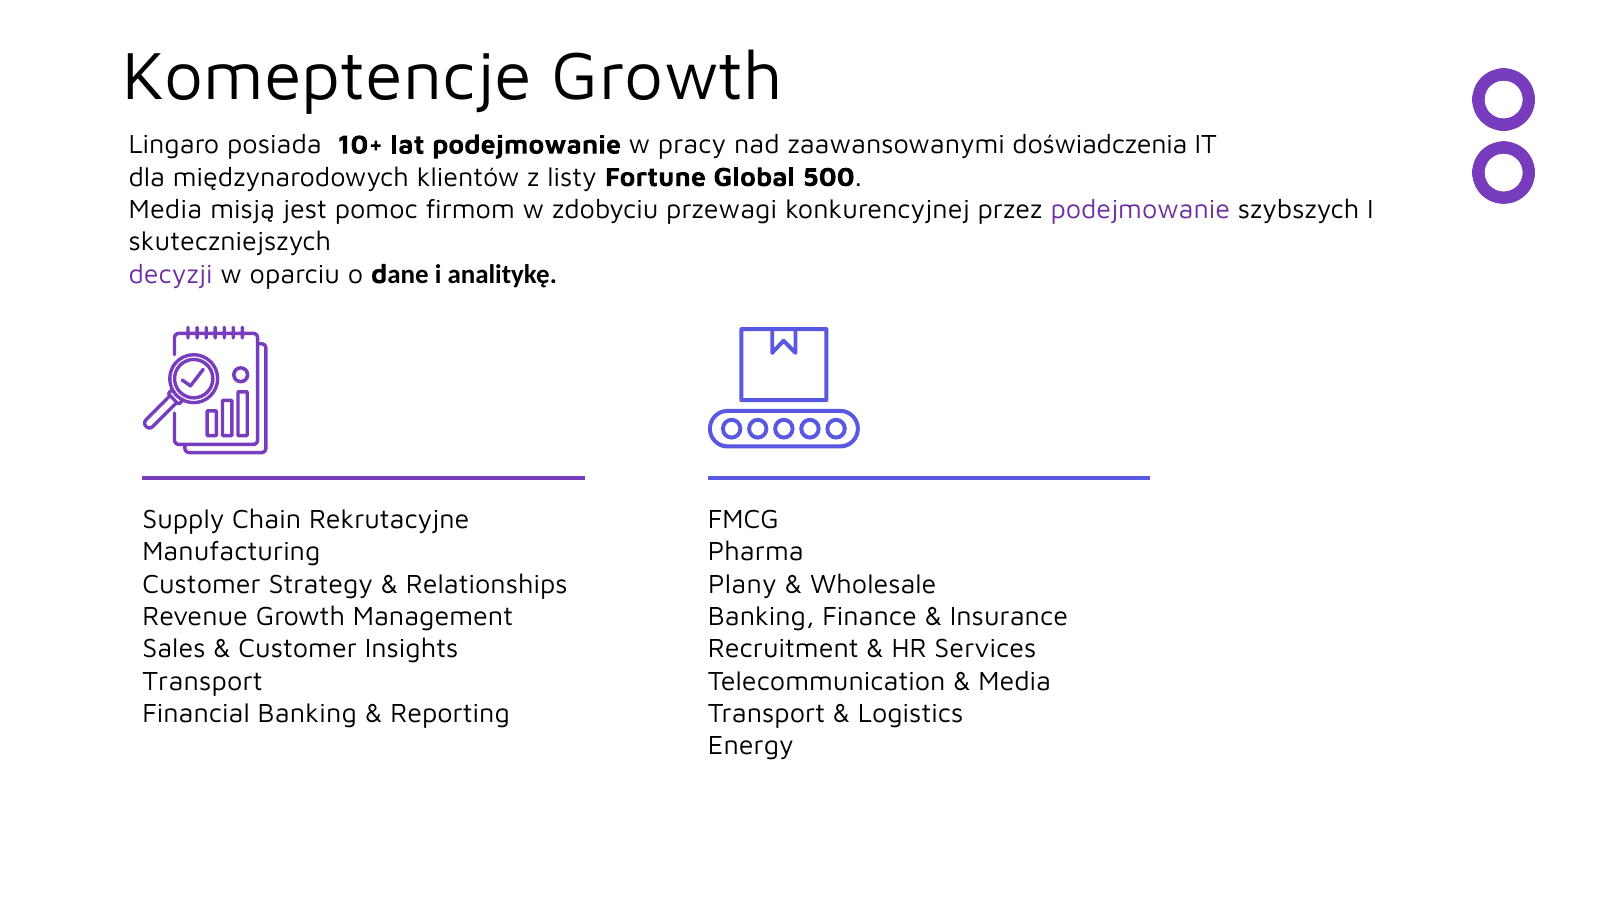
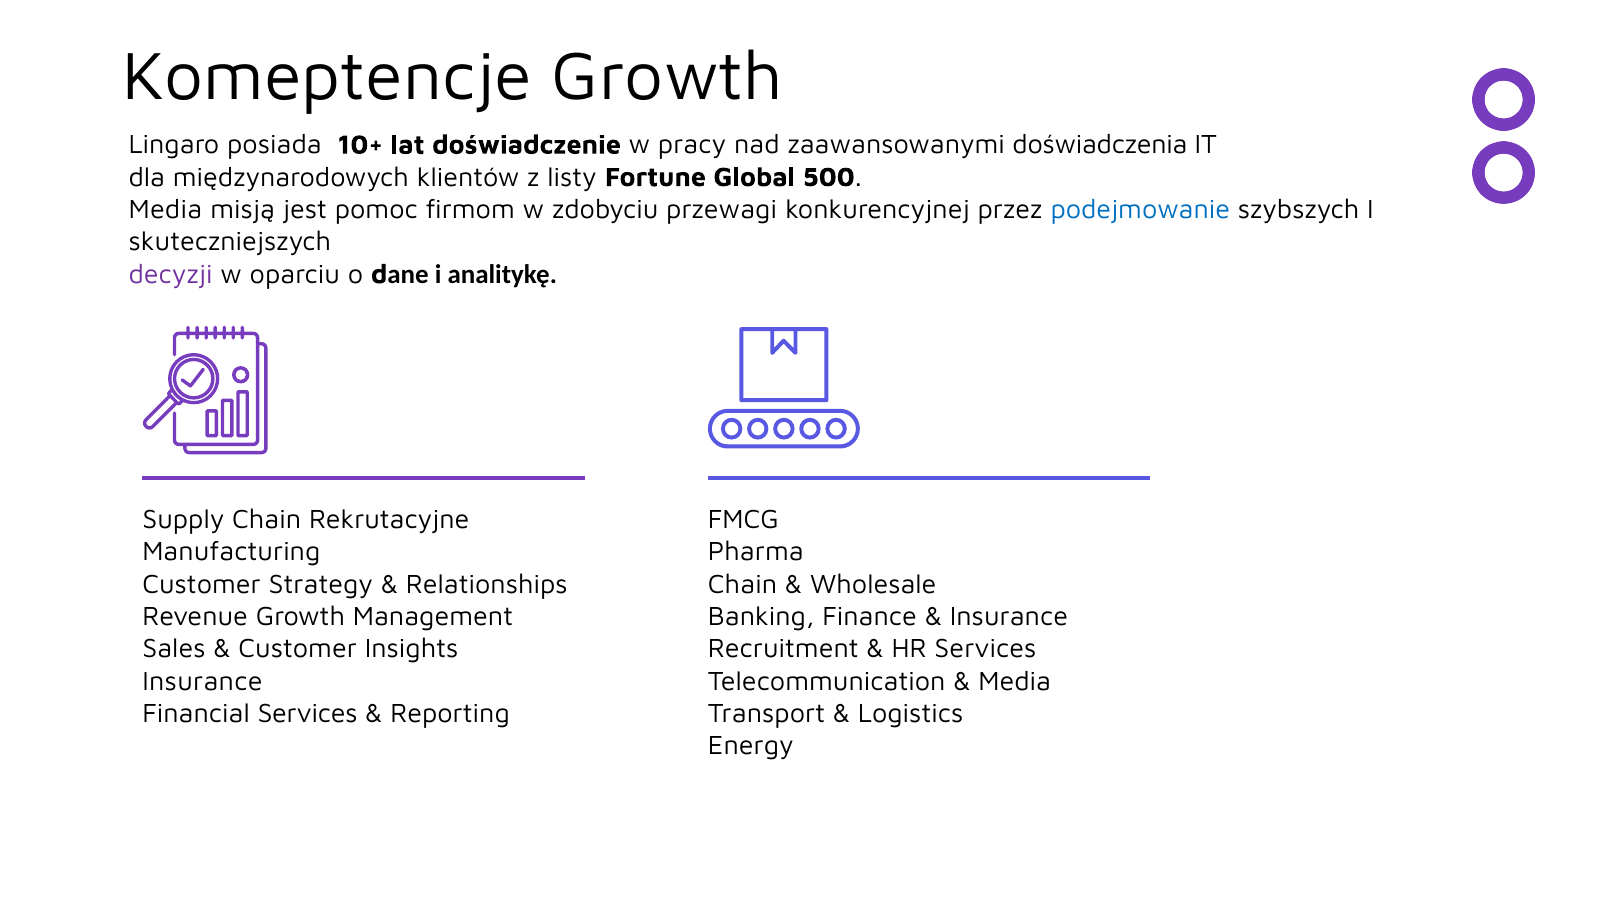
lat podejmowanie: podejmowanie -> doświadczenie
podejmowanie at (1140, 210) colour: purple -> blue
Plany at (742, 584): Plany -> Chain
Transport at (203, 681): Transport -> Insurance
Financial Banking: Banking -> Services
